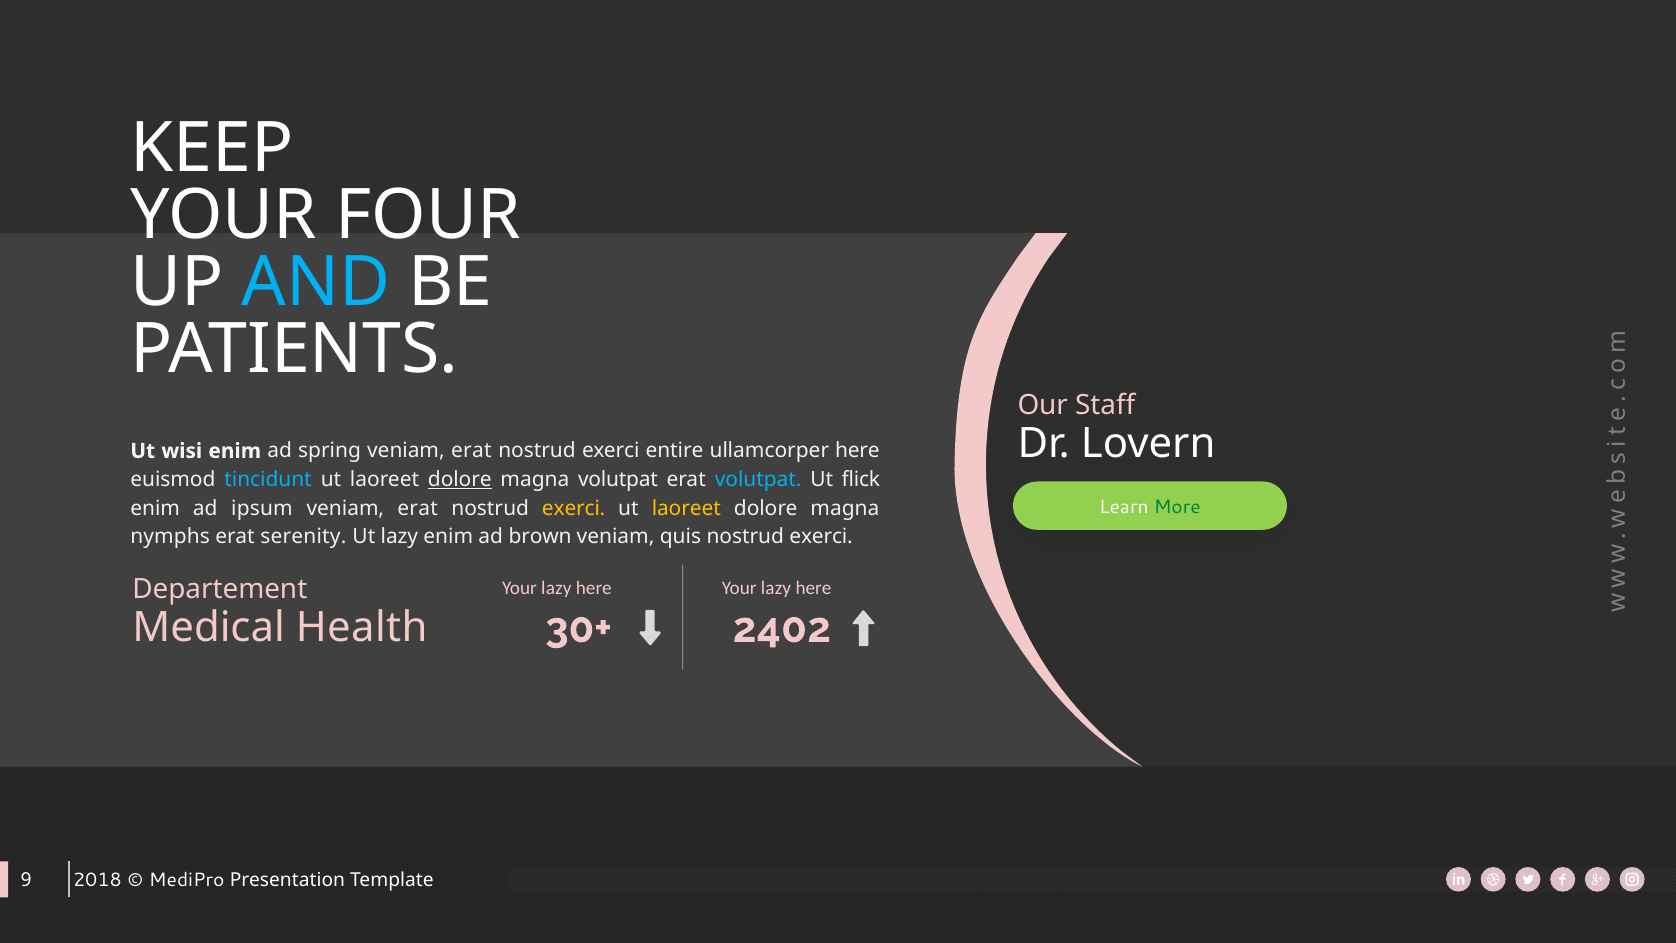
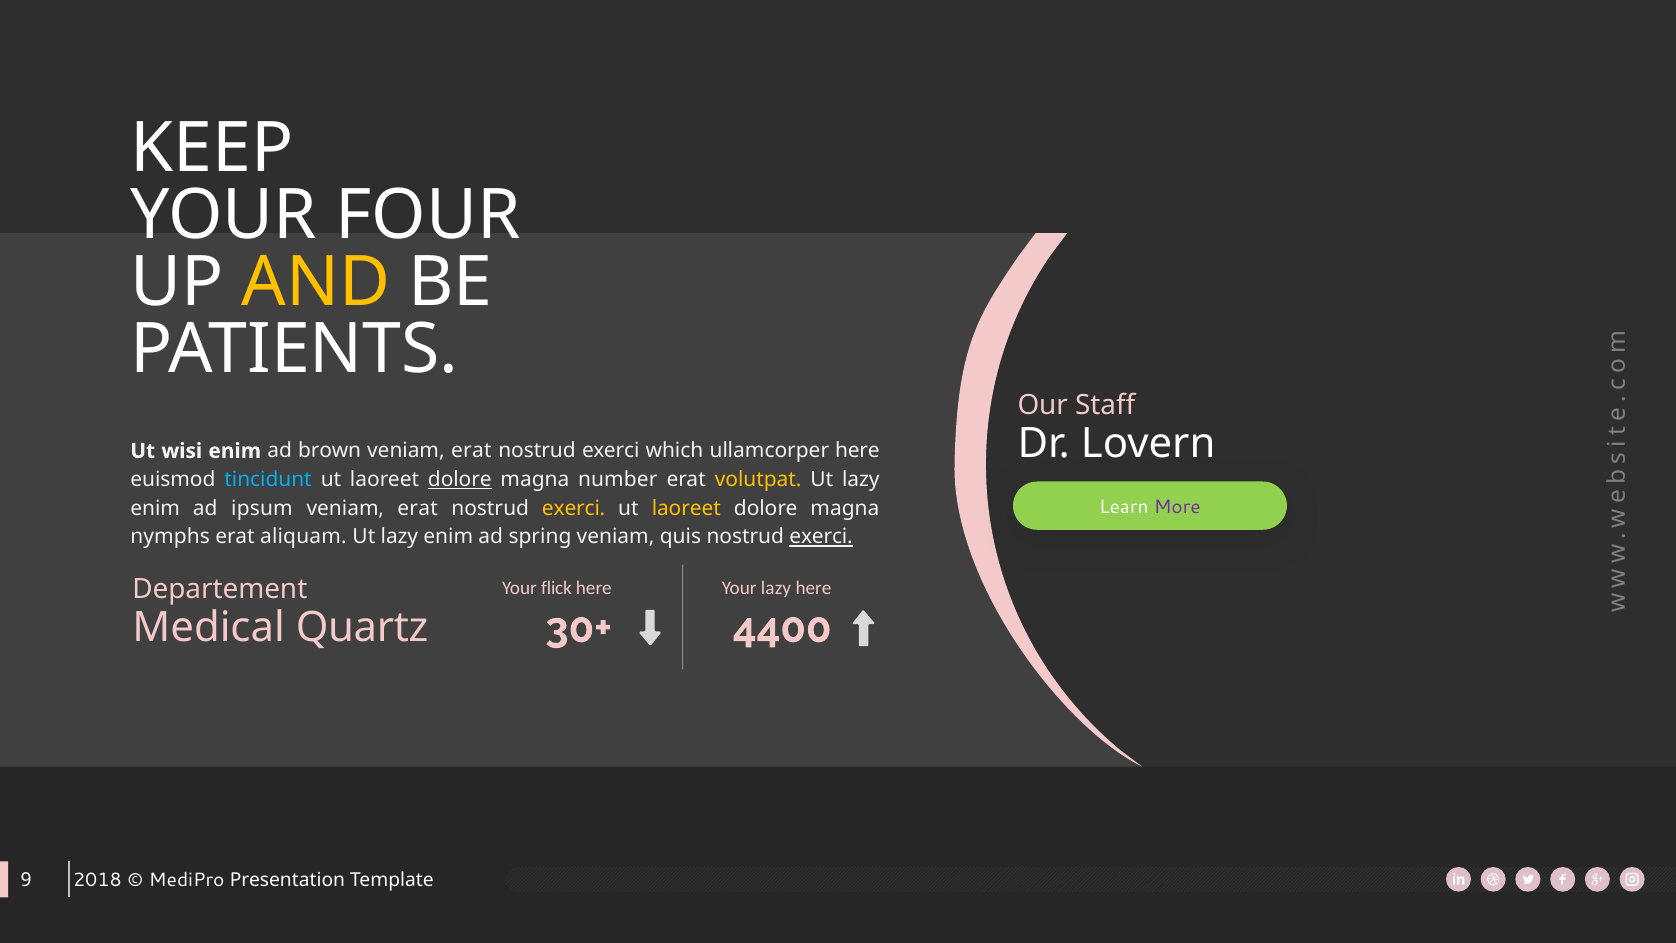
AND colour: light blue -> yellow
spring: spring -> brown
entire: entire -> which
magna volutpat: volutpat -> number
volutpat at (758, 480) colour: light blue -> yellow
flick at (861, 480): flick -> lazy
More colour: green -> purple
serenity: serenity -> aliquam
brown: brown -> spring
exerci at (821, 537) underline: none -> present
lazy at (556, 588): lazy -> flick
2402: 2402 -> 4400
Health: Health -> Quartz
